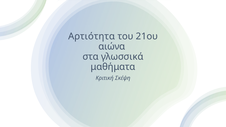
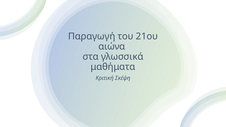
Αρτιότητα: Αρτιότητα -> Παραγωγή
